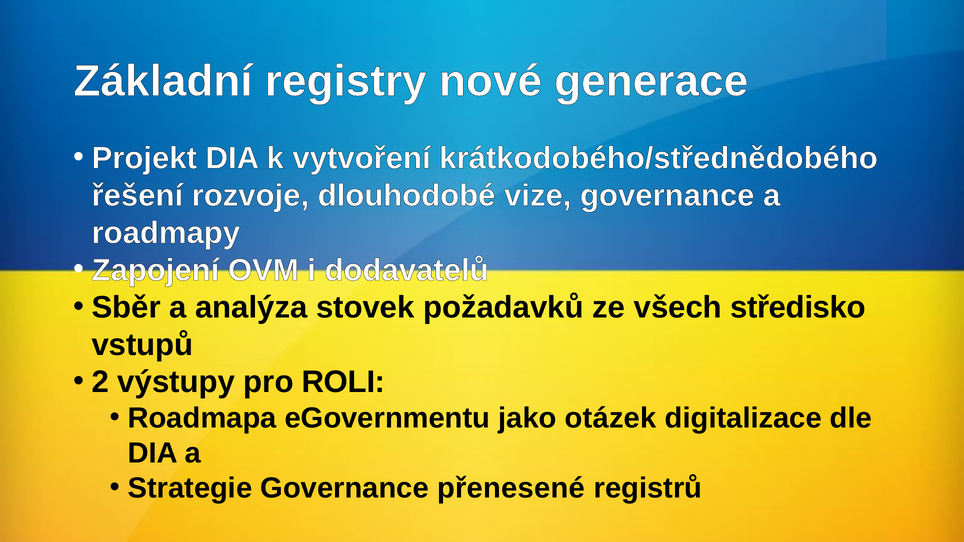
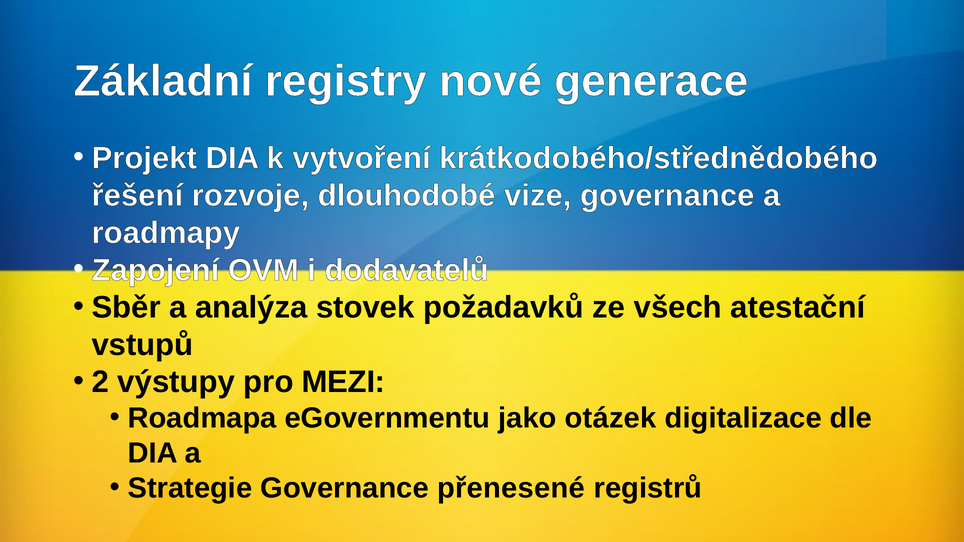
středisko: středisko -> atestační
ROLI: ROLI -> MEZI
